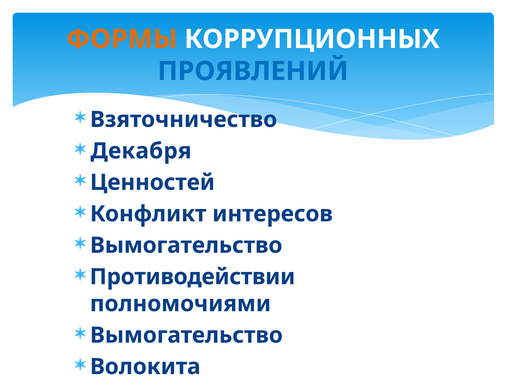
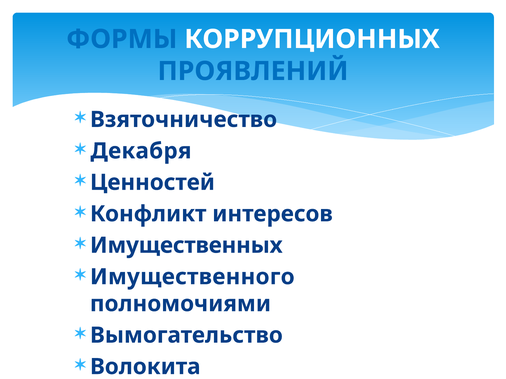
ФОРМЫ colour: orange -> blue
Вымогательство at (186, 246): Вымогательство -> Имущественных
Противодействии: Противодействии -> Имущественного
